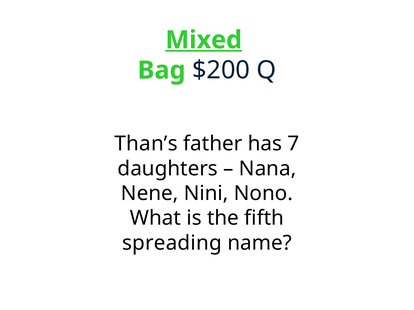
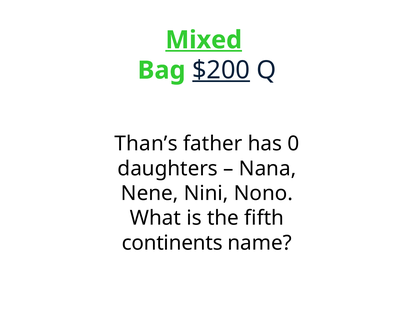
$200 underline: none -> present
7: 7 -> 0
spreading: spreading -> continents
